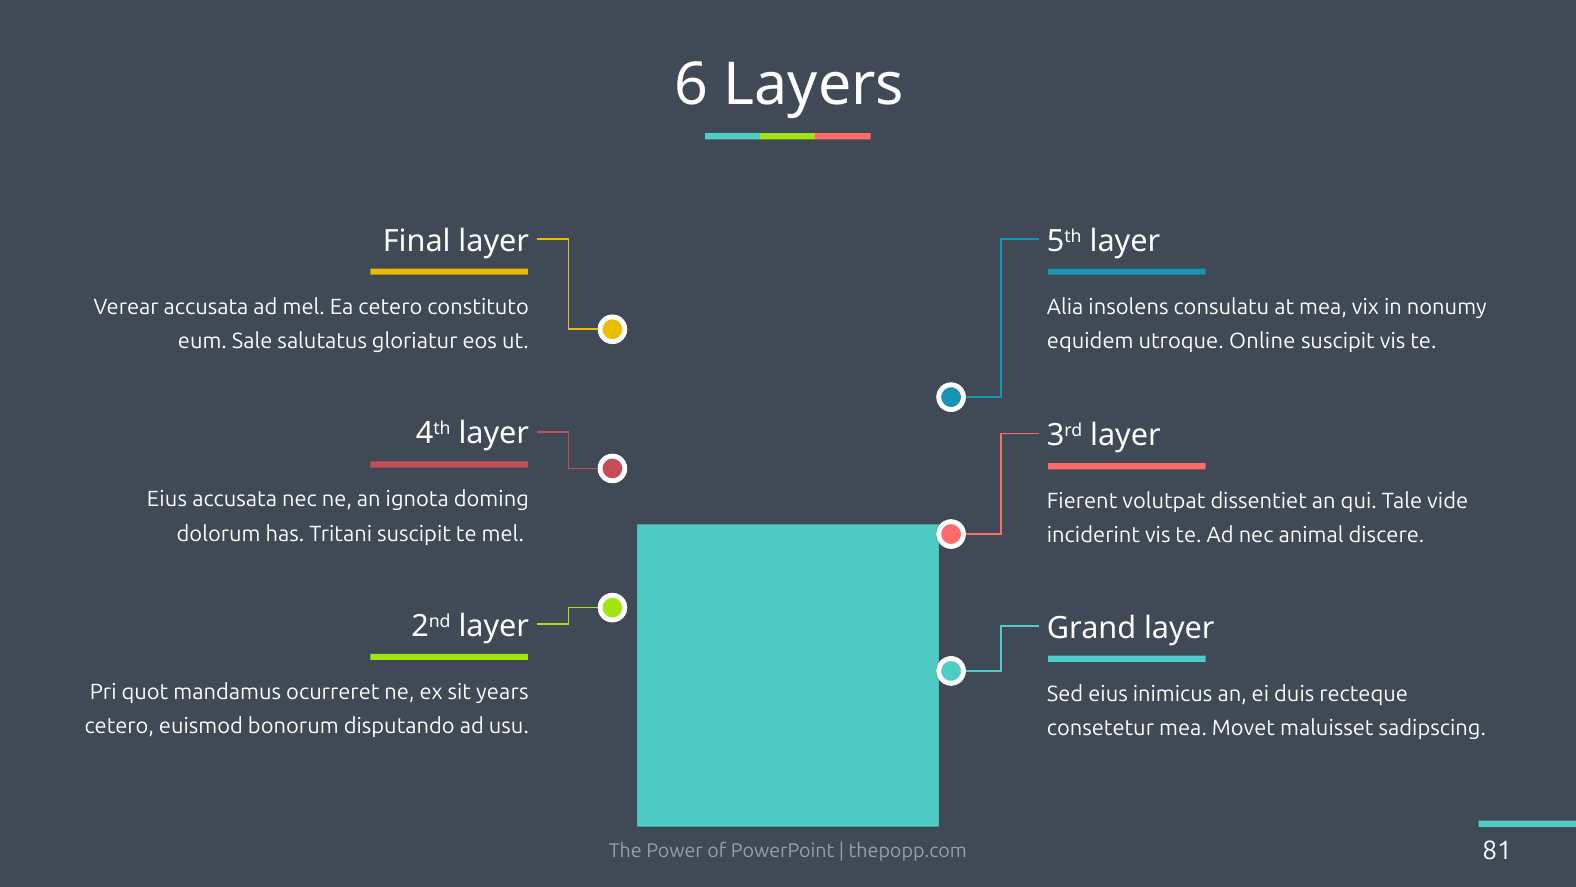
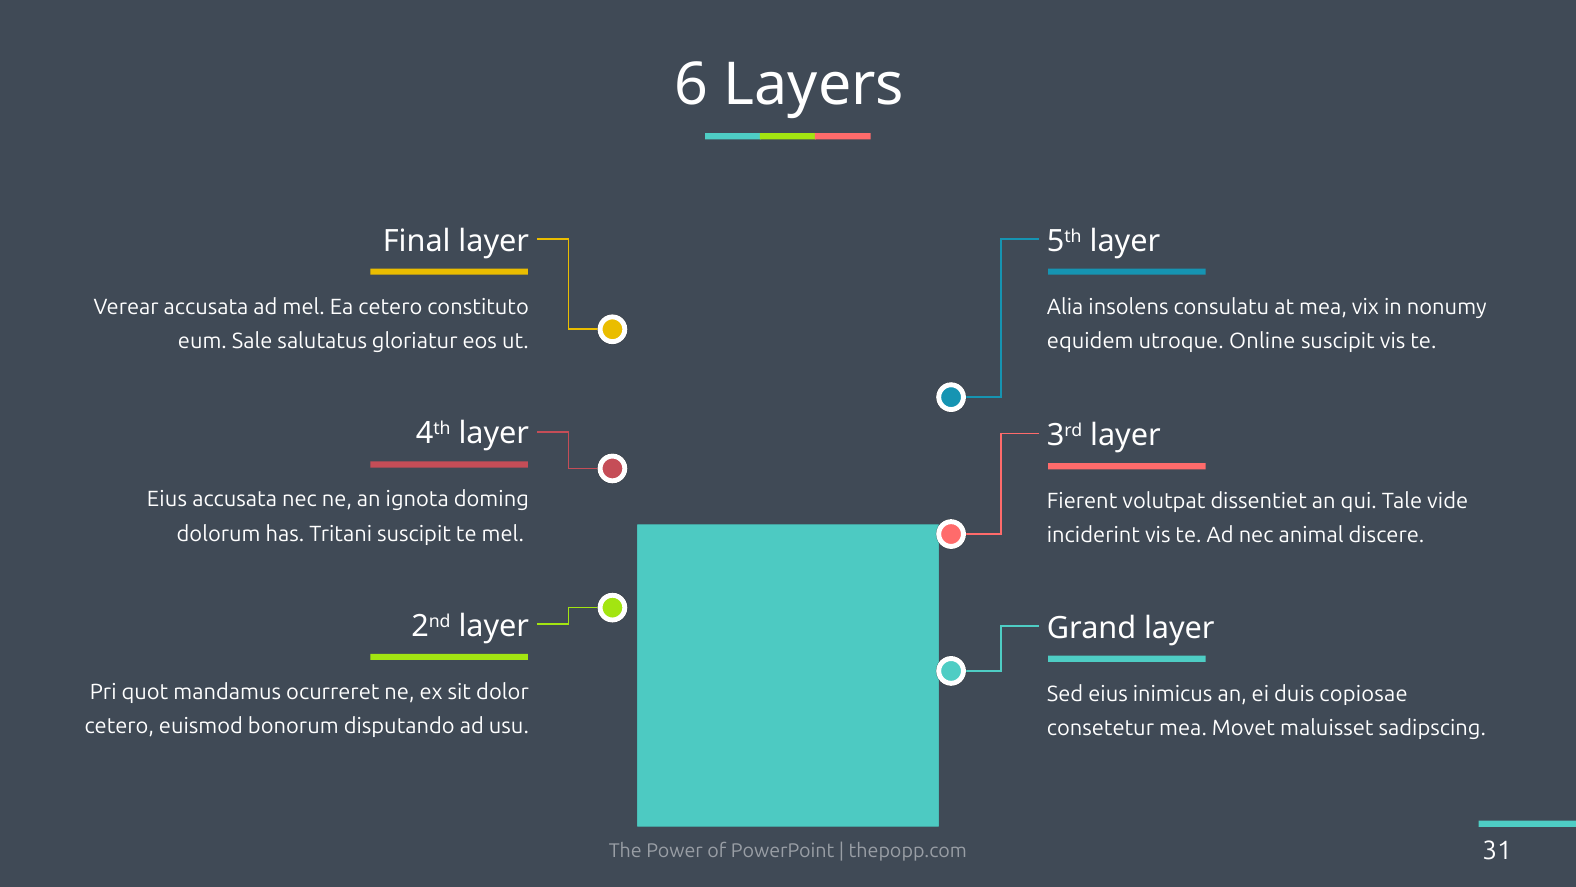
years: years -> dolor
recteque: recteque -> copiosae
81: 81 -> 31
